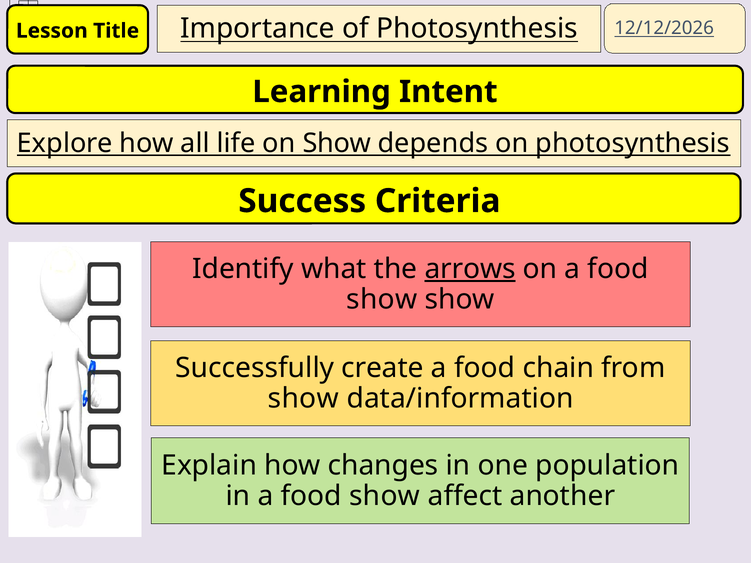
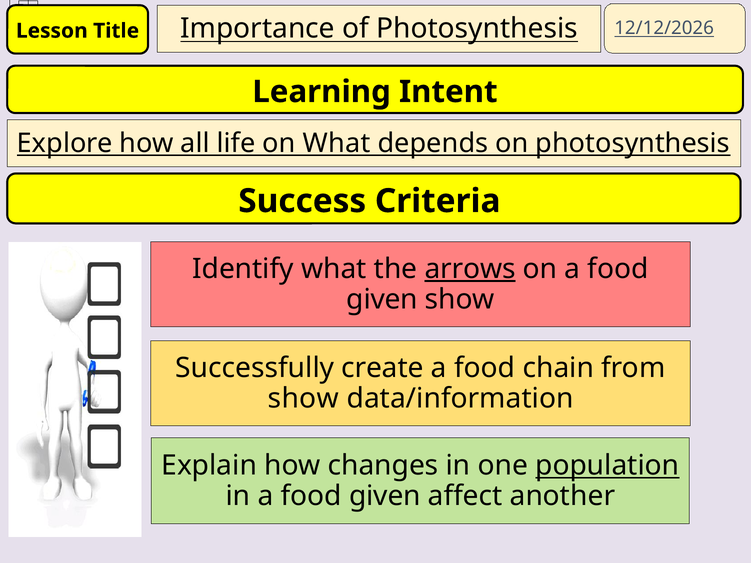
on Show: Show -> What
show at (382, 300): show -> given
population underline: none -> present
in a food show: show -> given
